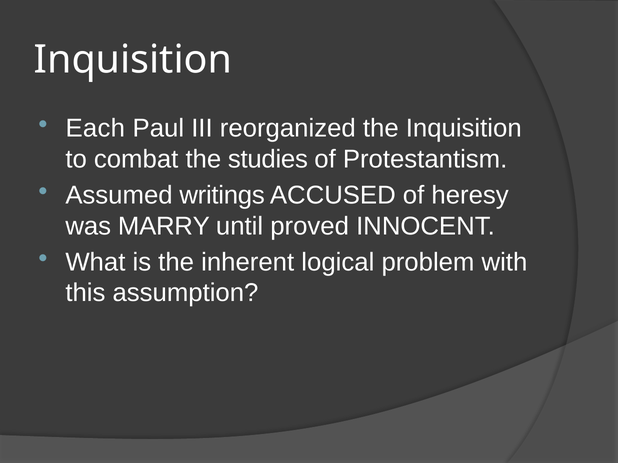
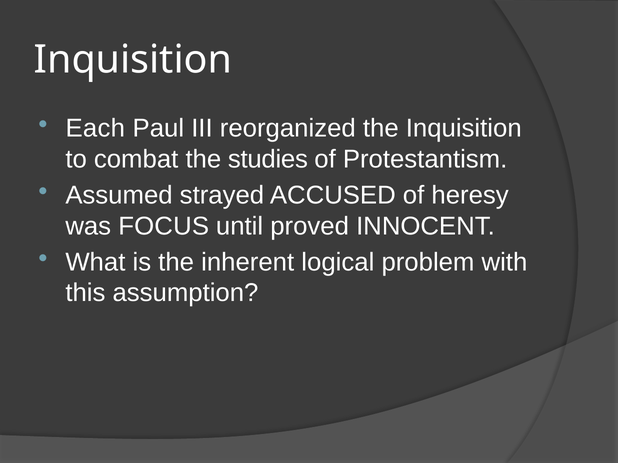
writings: writings -> strayed
MARRY: MARRY -> FOCUS
